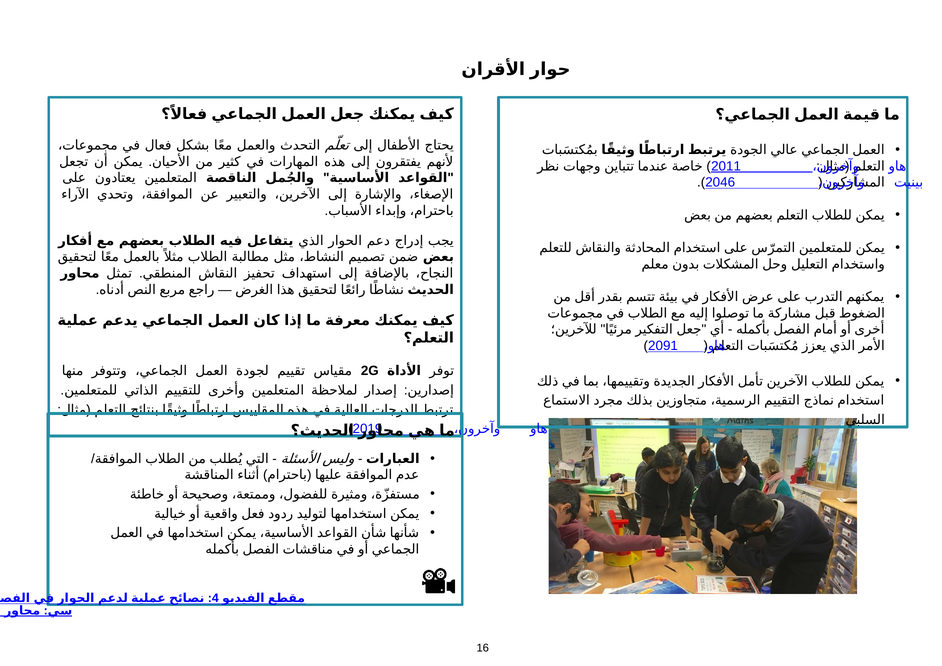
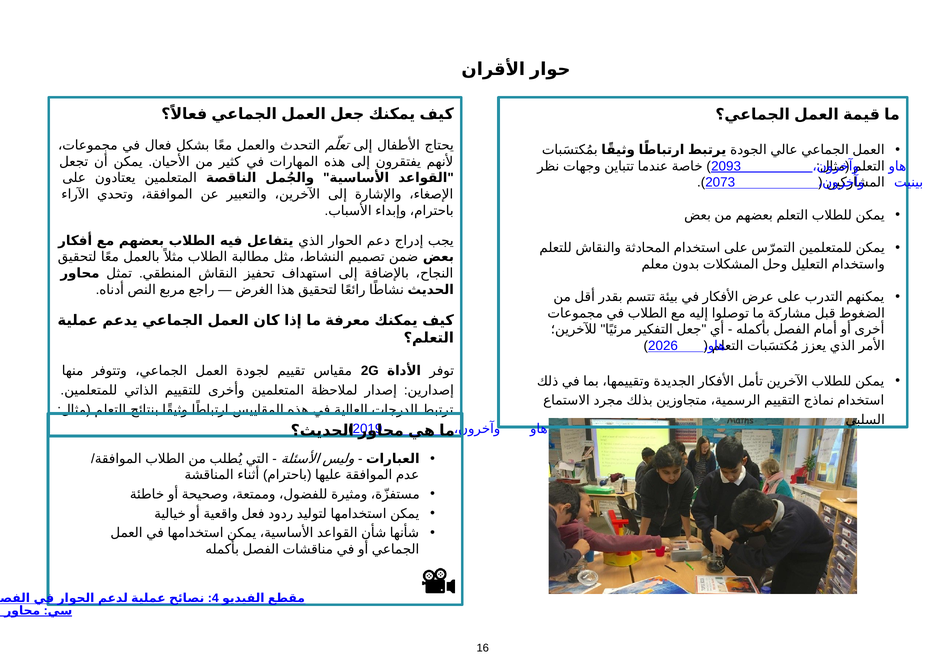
2011: 2011 -> 2093
2046: 2046 -> 2073
2091: 2091 -> 2026
